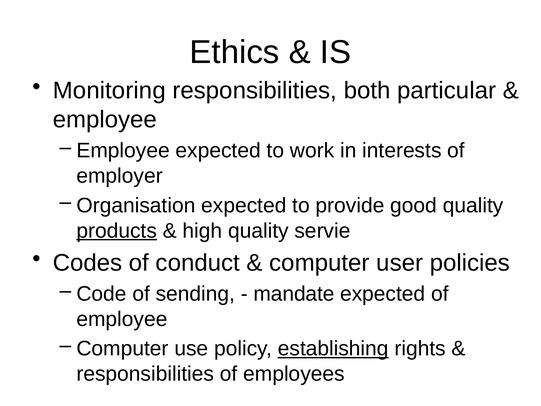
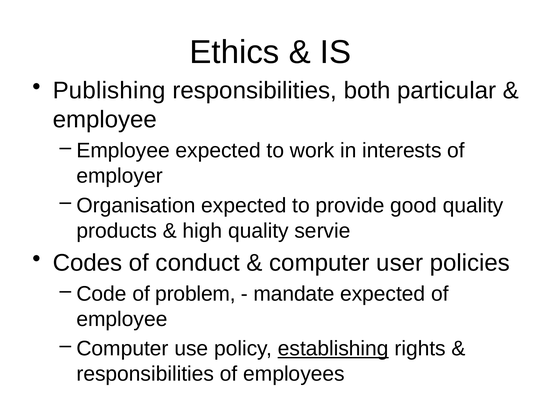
Monitoring: Monitoring -> Publishing
products underline: present -> none
sending: sending -> problem
